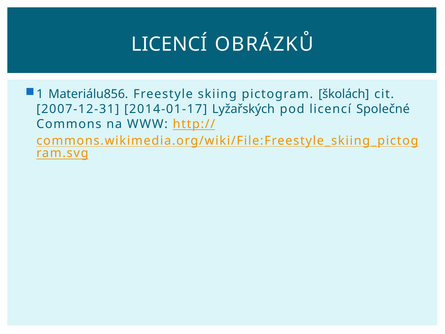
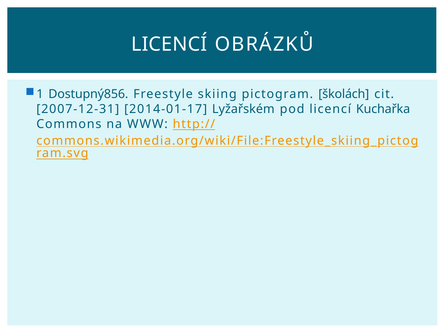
Materiálu856: Materiálu856 -> Dostupný856
Lyžařských: Lyžařských -> Lyžařském
Společné: Společné -> Kuchařka
